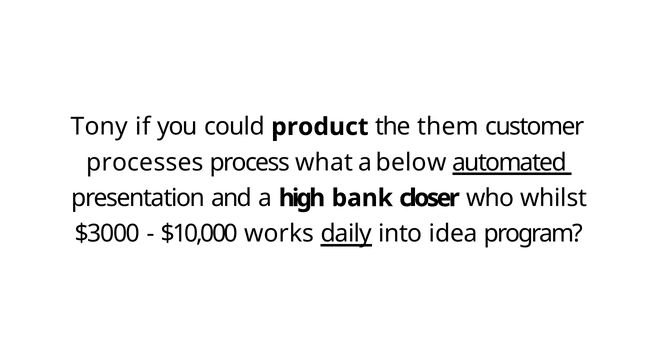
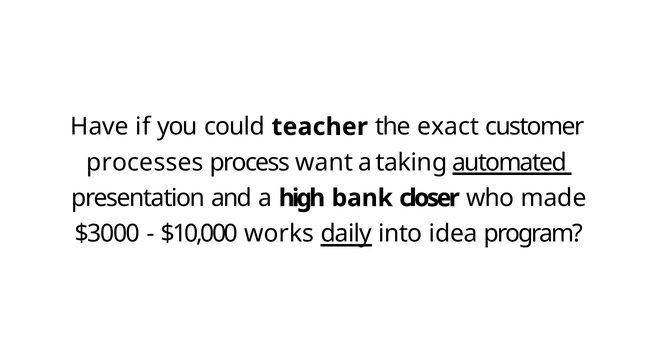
Tony: Tony -> Have
product: product -> teacher
them: them -> exact
what: what -> want
below: below -> taking
whilst: whilst -> made
